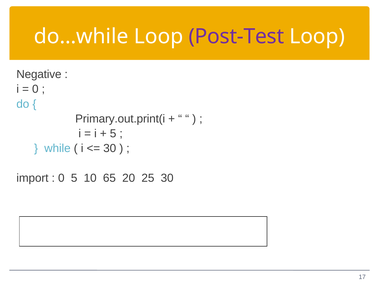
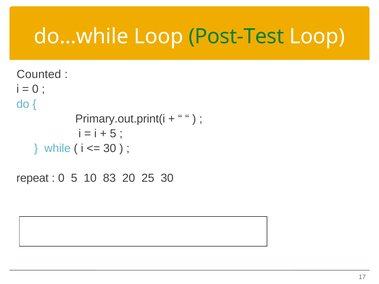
Post-Test colour: purple -> green
Negative: Negative -> Counted
import: import -> repeat
65: 65 -> 83
